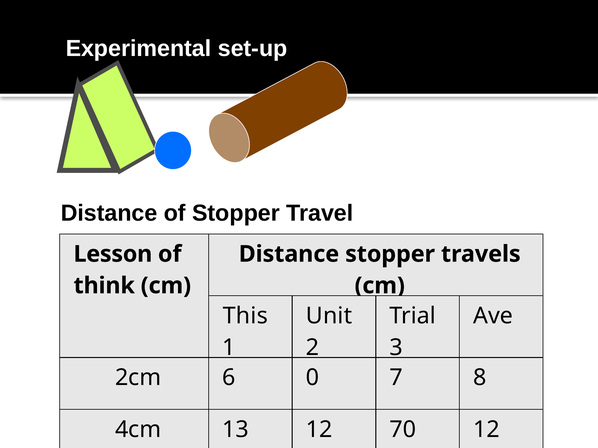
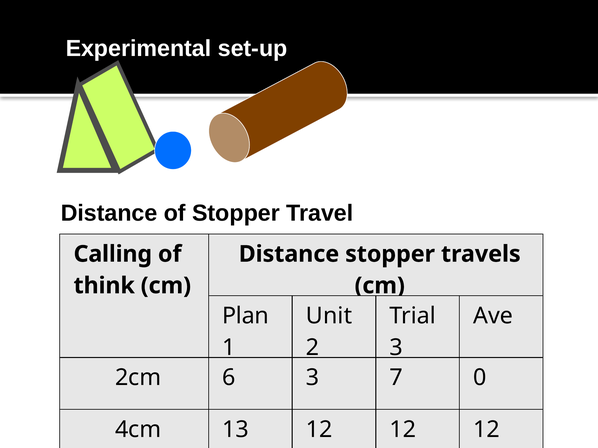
Lesson: Lesson -> Calling
This: This -> Plan
6 0: 0 -> 3
8: 8 -> 0
13 12 70: 70 -> 12
